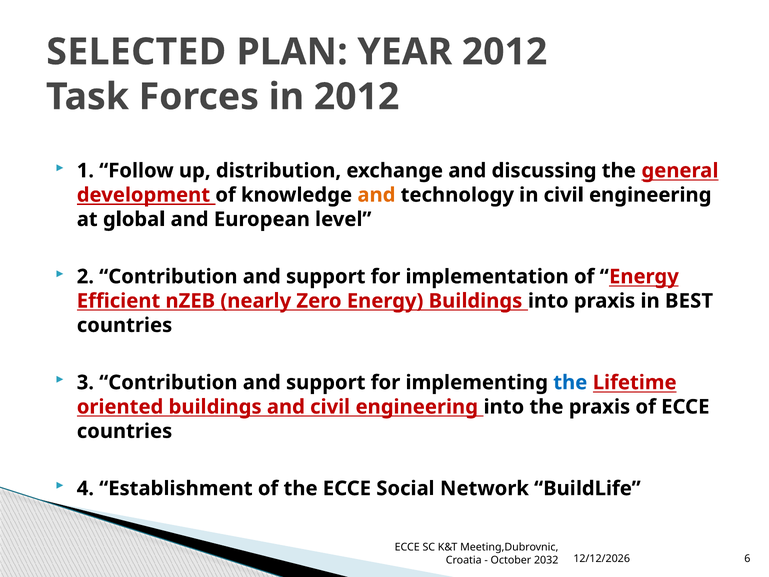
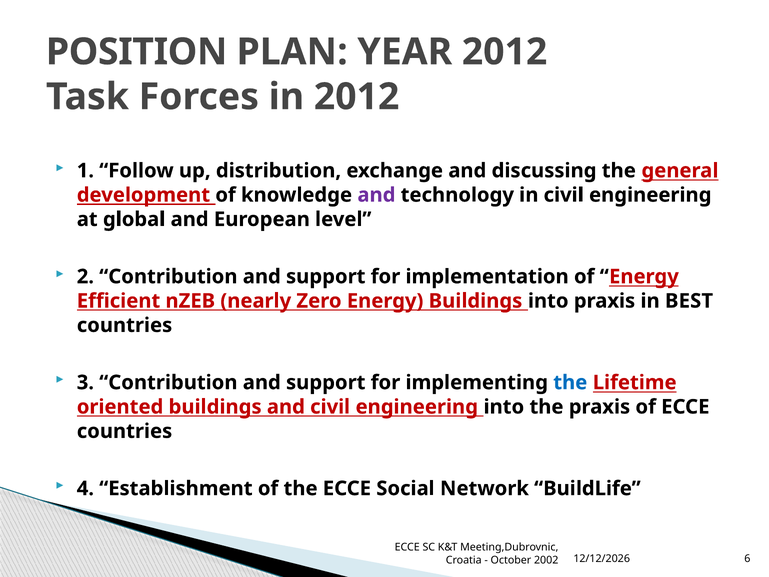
SELECTED: SELECTED -> POSITION
and at (376, 195) colour: orange -> purple
2032: 2032 -> 2002
